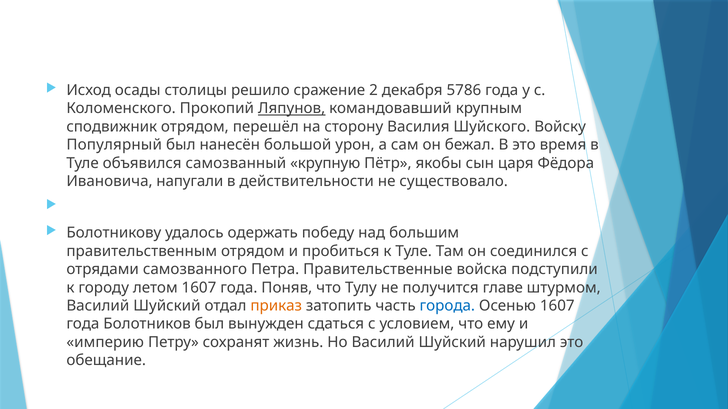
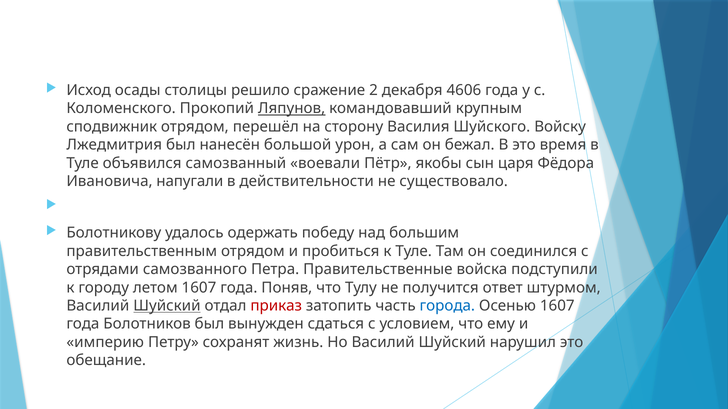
5786: 5786 -> 4606
Популярный: Популярный -> Лжедмитрия
крупную: крупную -> воевали
главе: главе -> ответ
Шуйский at (167, 306) underline: none -> present
приказ colour: orange -> red
